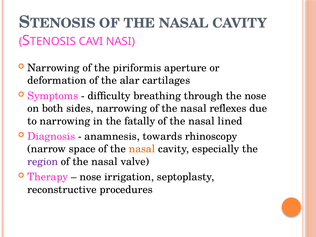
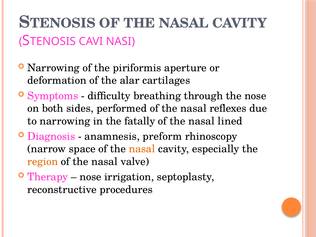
sides narrowing: narrowing -> performed
towards: towards -> preform
region colour: purple -> orange
